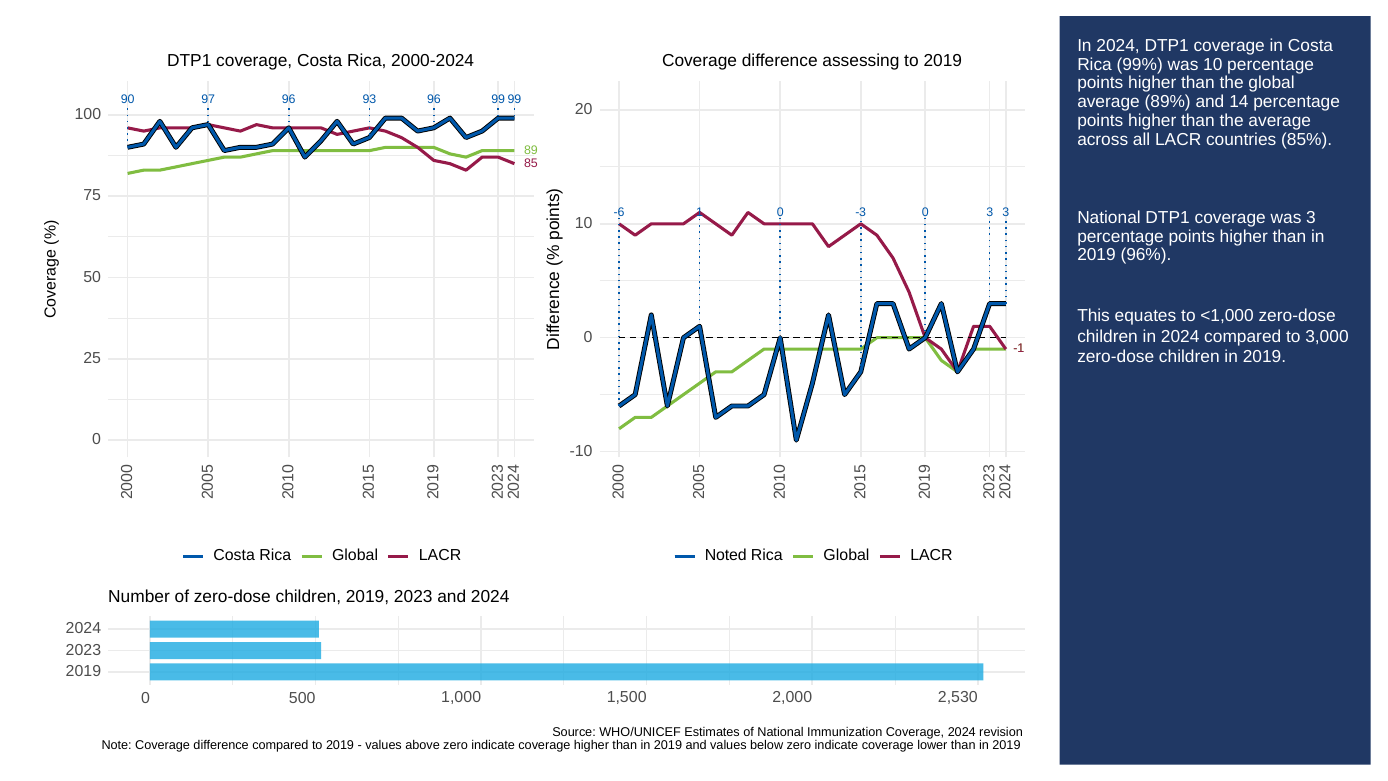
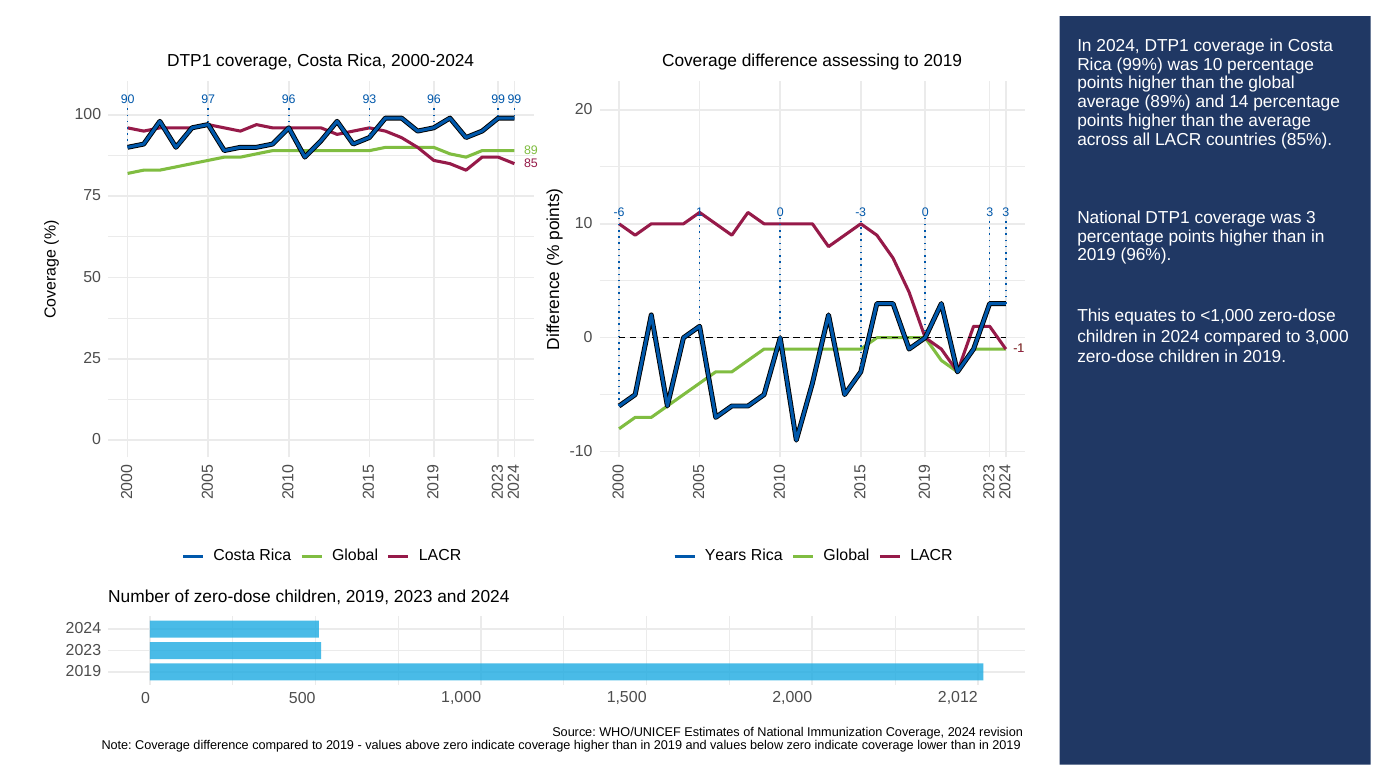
Noted: Noted -> Years
2,530: 2,530 -> 2,012
